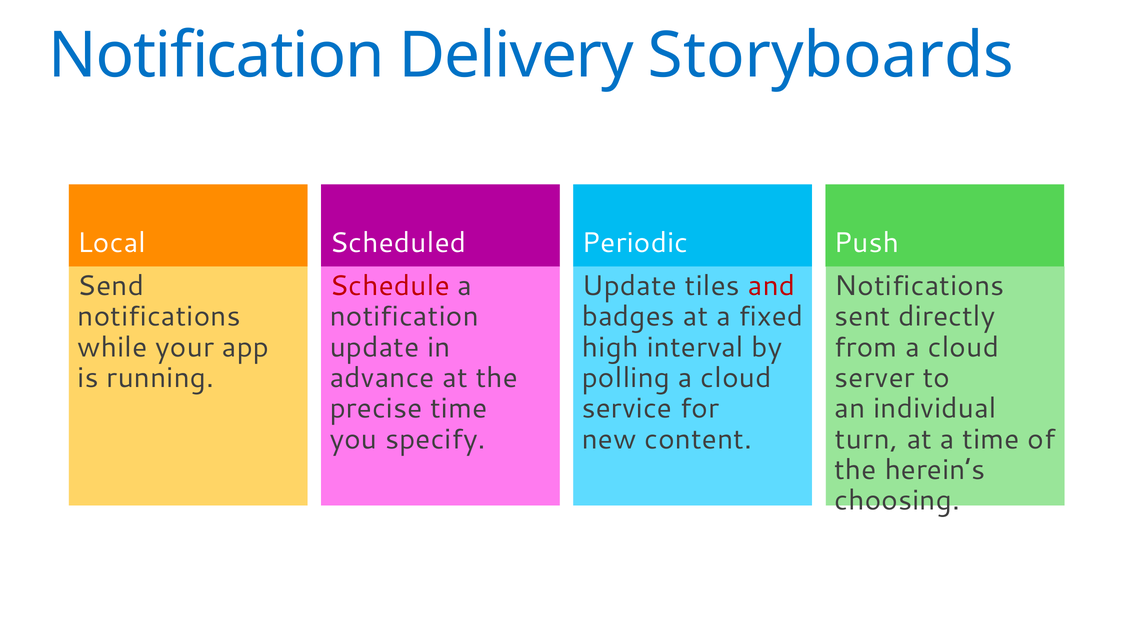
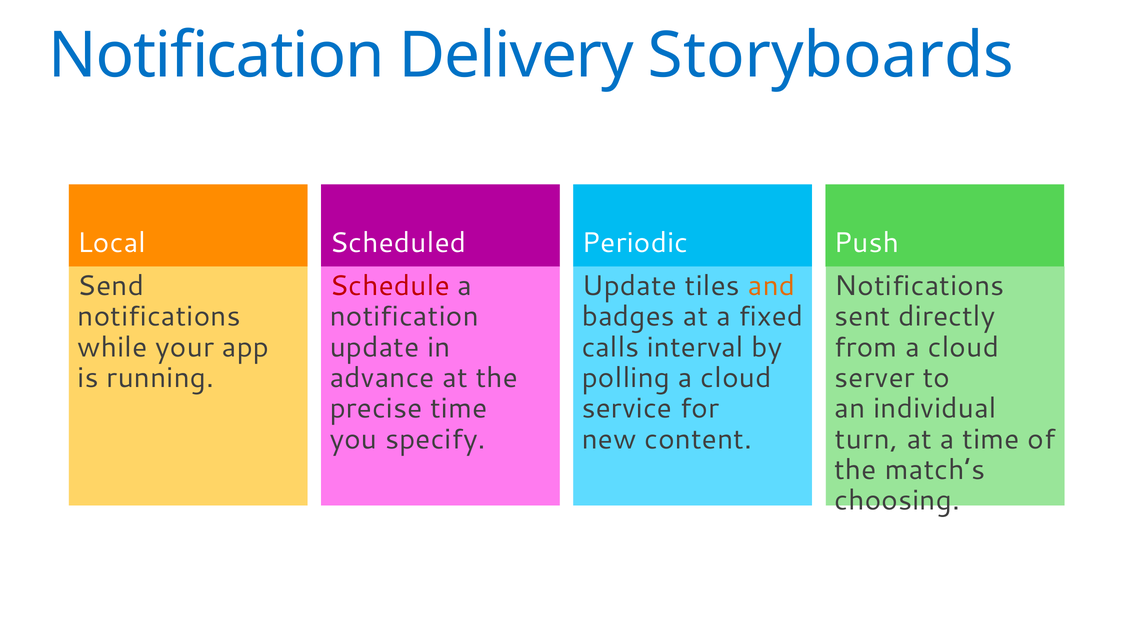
and colour: red -> orange
high: high -> calls
herein’s: herein’s -> match’s
